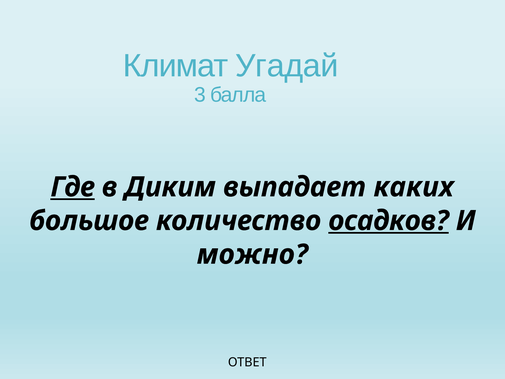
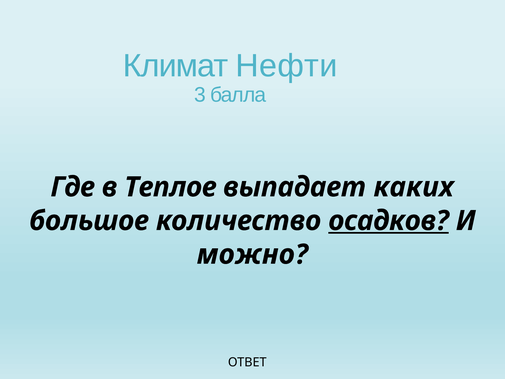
Угадай: Угадай -> Нефти
Где underline: present -> none
Диким: Диким -> Теплое
